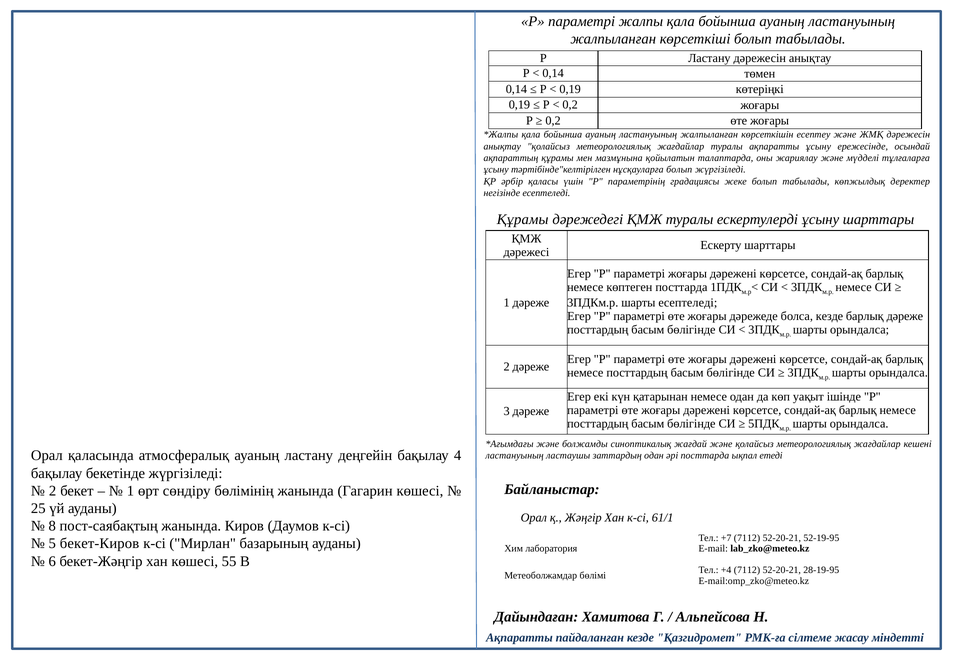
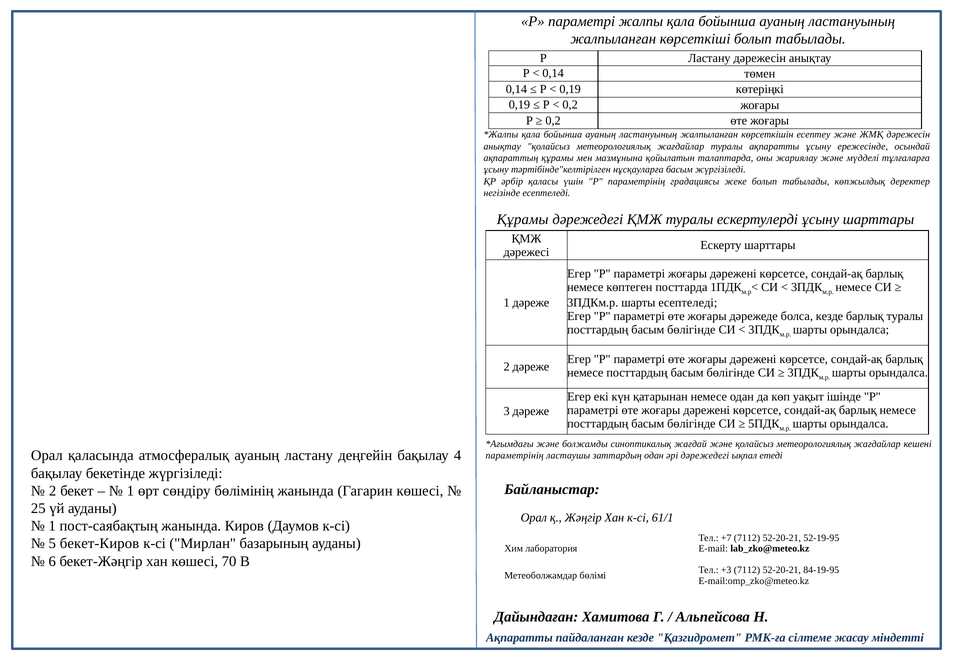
нұсқауларға болып: болып -> басым
барлық дәреже: дәреже -> туралы
ластануының at (515, 455): ластануының -> параметрінің
әрі посттарда: посттарда -> дәрежедегі
8 at (52, 526): 8 -> 1
55: 55 -> 70
+4: +4 -> +3
28-19-95: 28-19-95 -> 84-19-95
